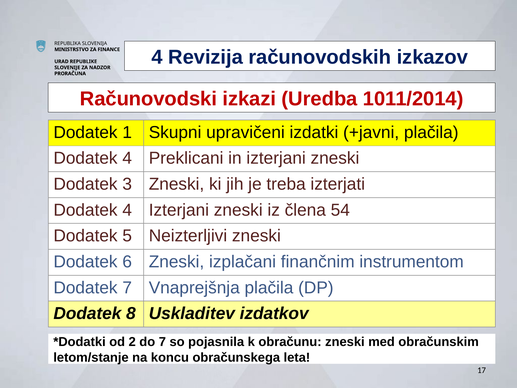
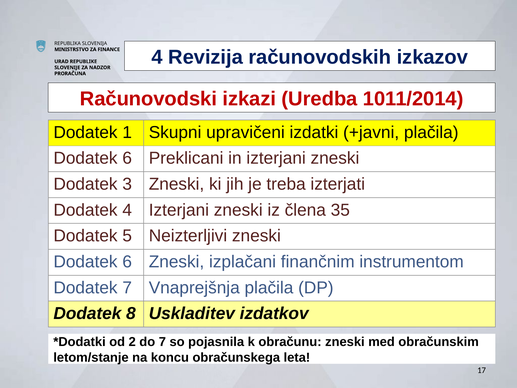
4 at (127, 158): 4 -> 6
54: 54 -> 35
